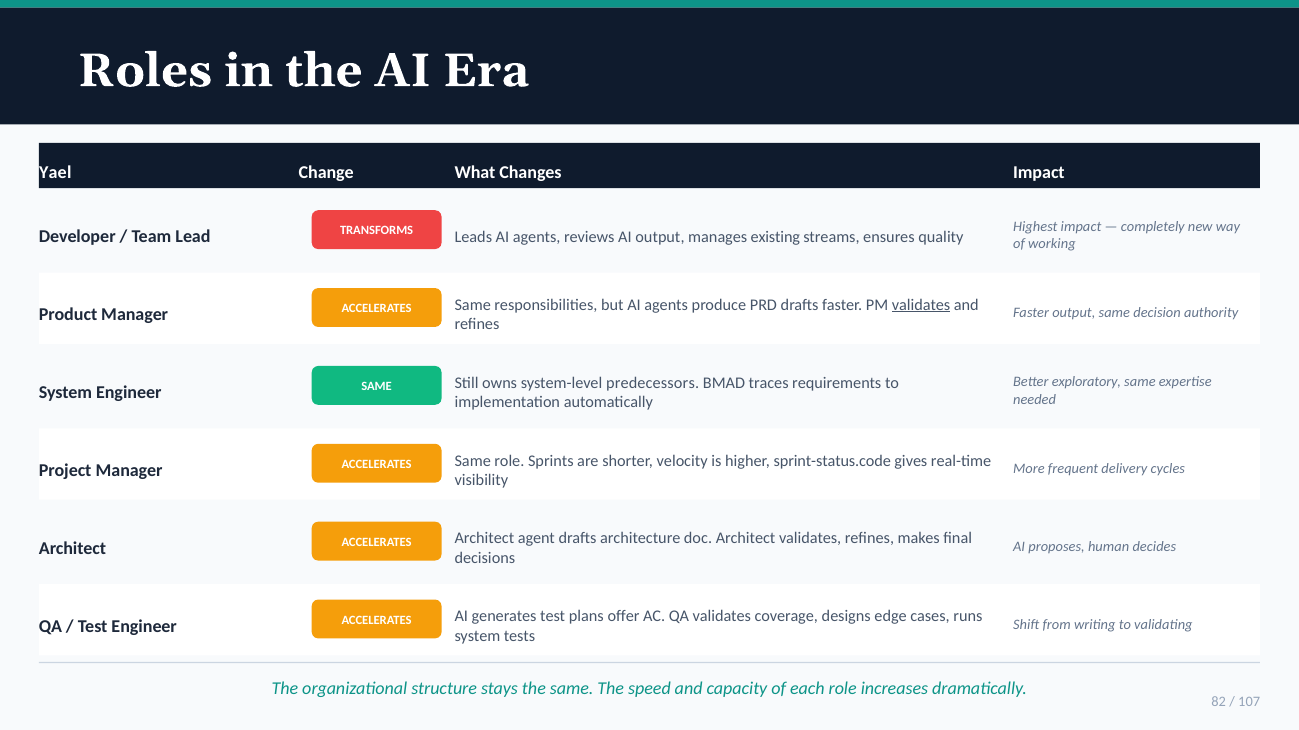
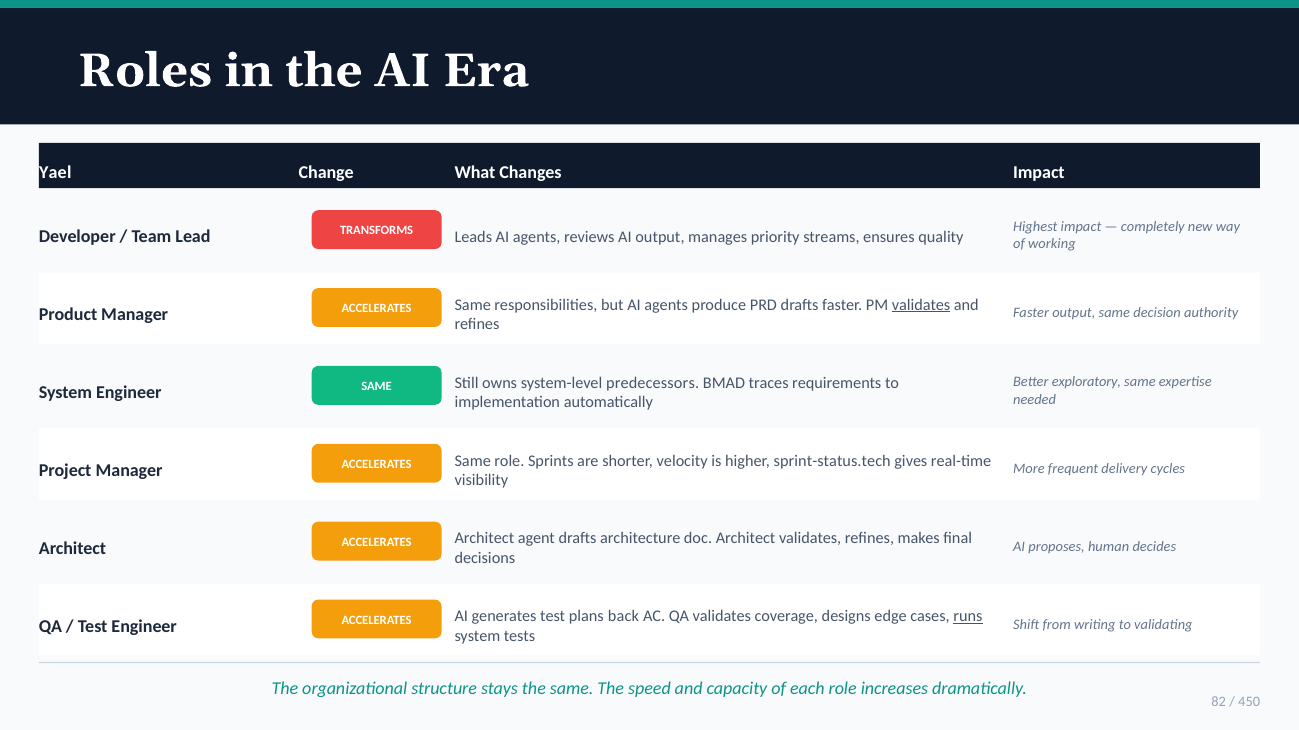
existing: existing -> priority
sprint-status.code: sprint-status.code -> sprint-status.tech
offer: offer -> back
runs underline: none -> present
107: 107 -> 450
